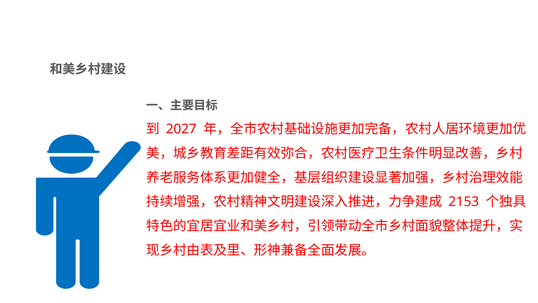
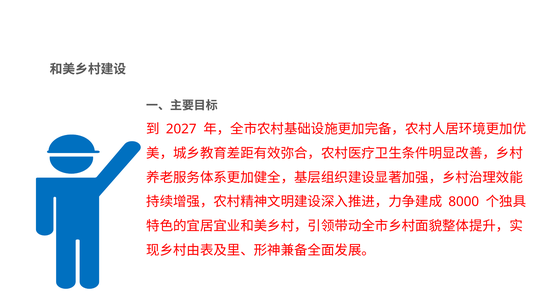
2153: 2153 -> 8000
